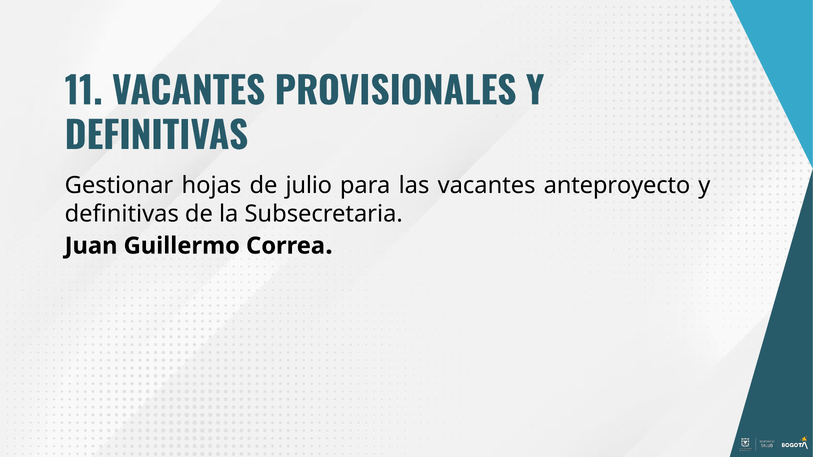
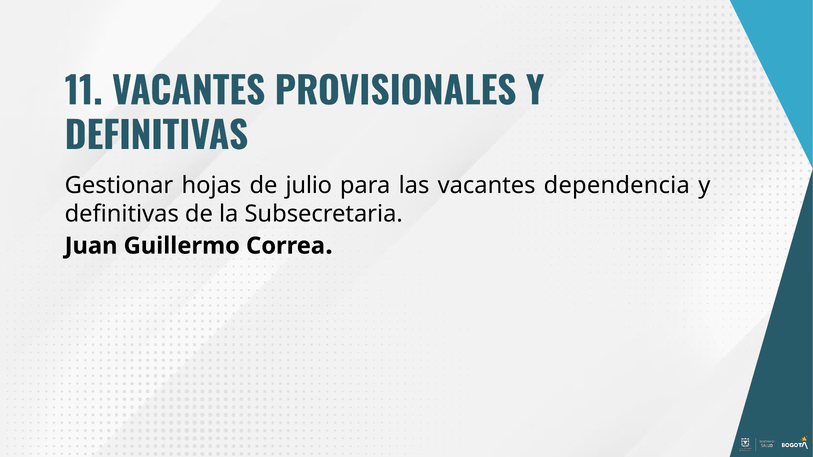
anteproyecto: anteproyecto -> dependencia
